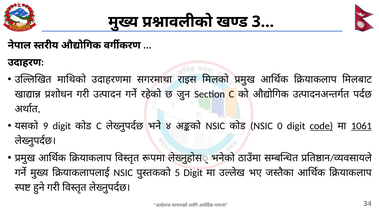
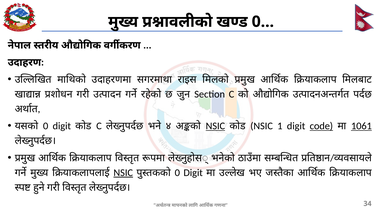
3 at (263, 22): 3 -> 0
9 at (46, 126): 9 -> 0
NSIC at (215, 126) underline: none -> present
0: 0 -> 1
NSIC at (123, 173) underline: none -> present
5 at (177, 173): 5 -> 0
